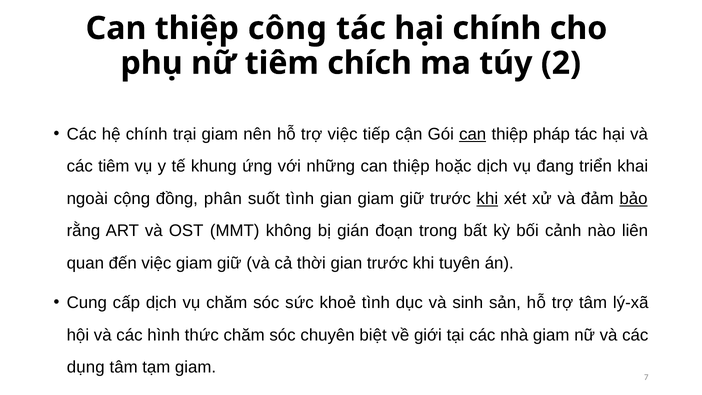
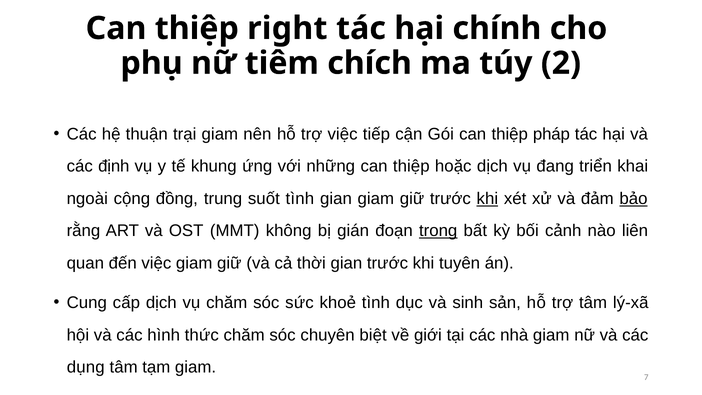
công: công -> right
chính: chính -> thuận
can at (473, 134) underline: present -> none
các tiêm: tiêm -> định
phân: phân -> trung
trong underline: none -> present
